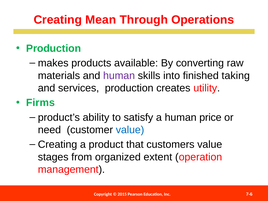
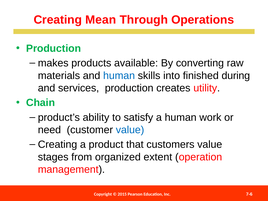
human at (119, 76) colour: purple -> blue
taking: taking -> during
Firms: Firms -> Chain
price: price -> work
